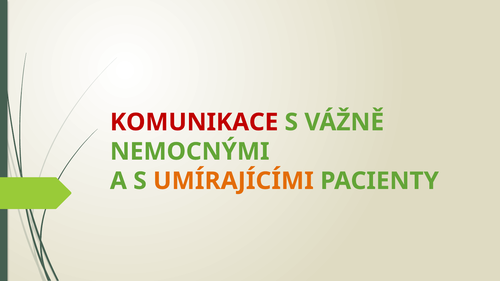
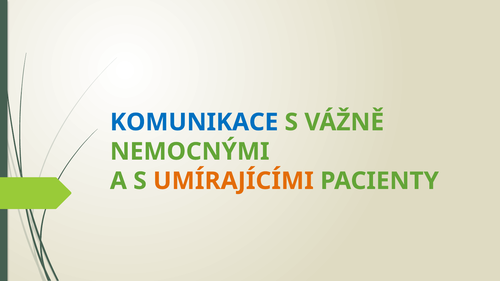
KOMUNIKACE colour: red -> blue
